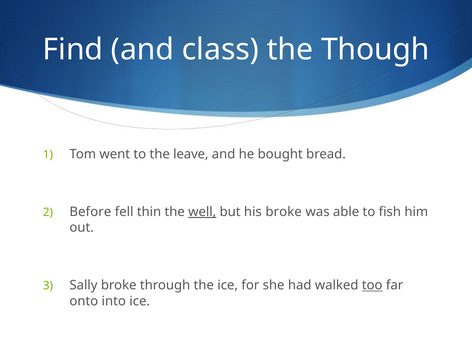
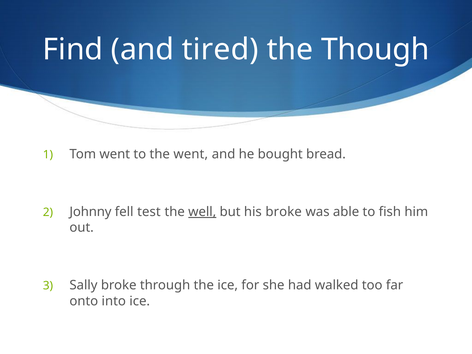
class: class -> tired
the leave: leave -> went
Before: Before -> Johnny
thin: thin -> test
too underline: present -> none
